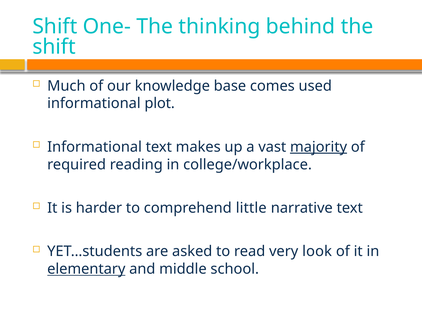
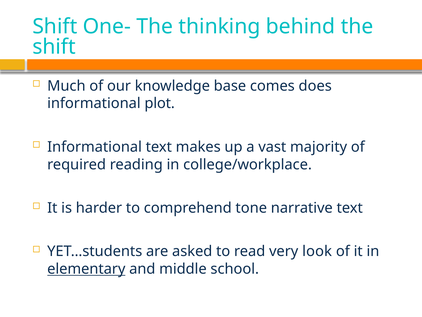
used: used -> does
majority underline: present -> none
little: little -> tone
